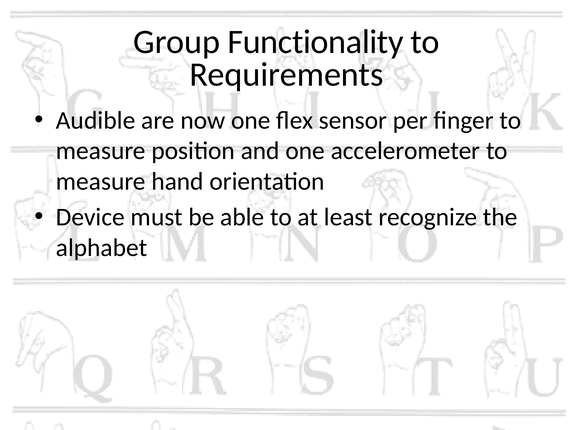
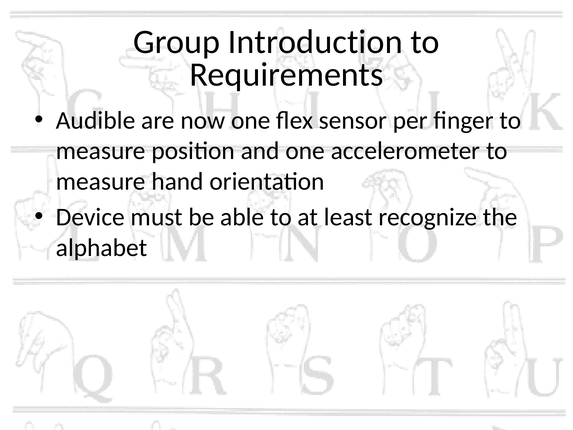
Functionality: Functionality -> Introduction
